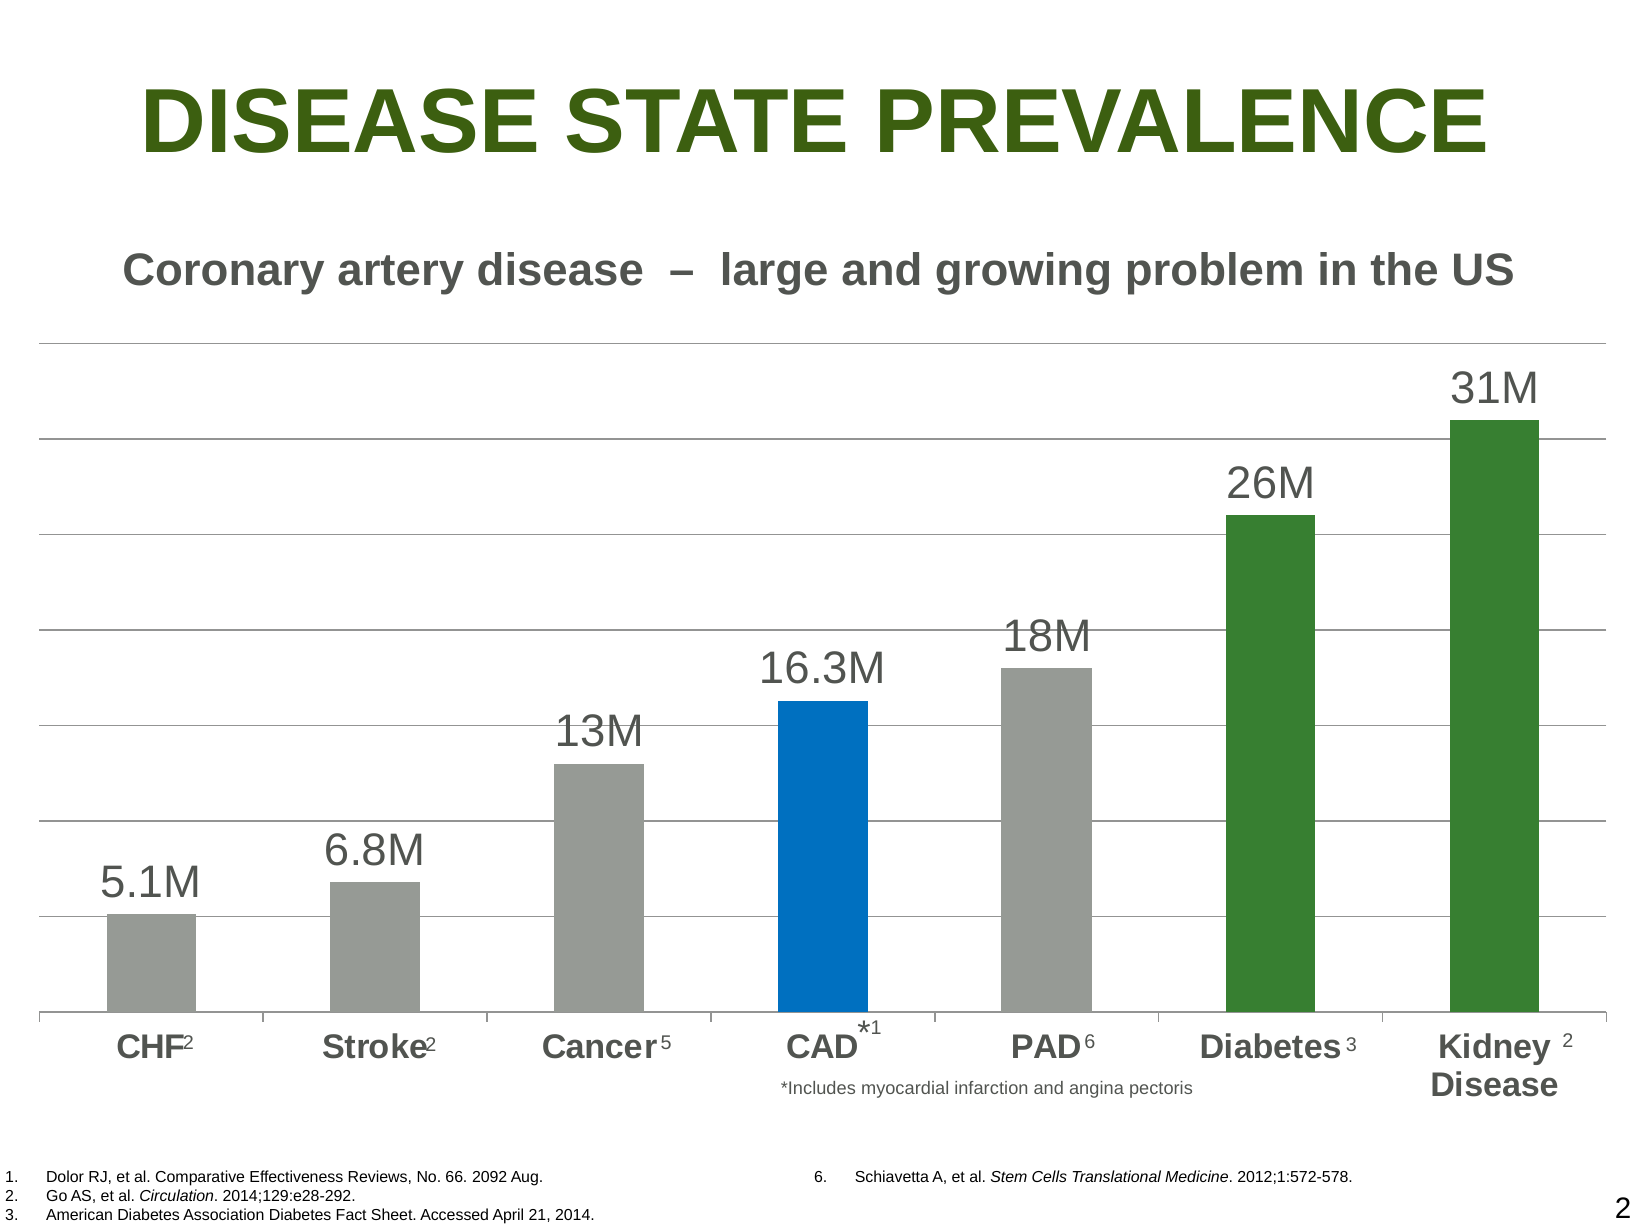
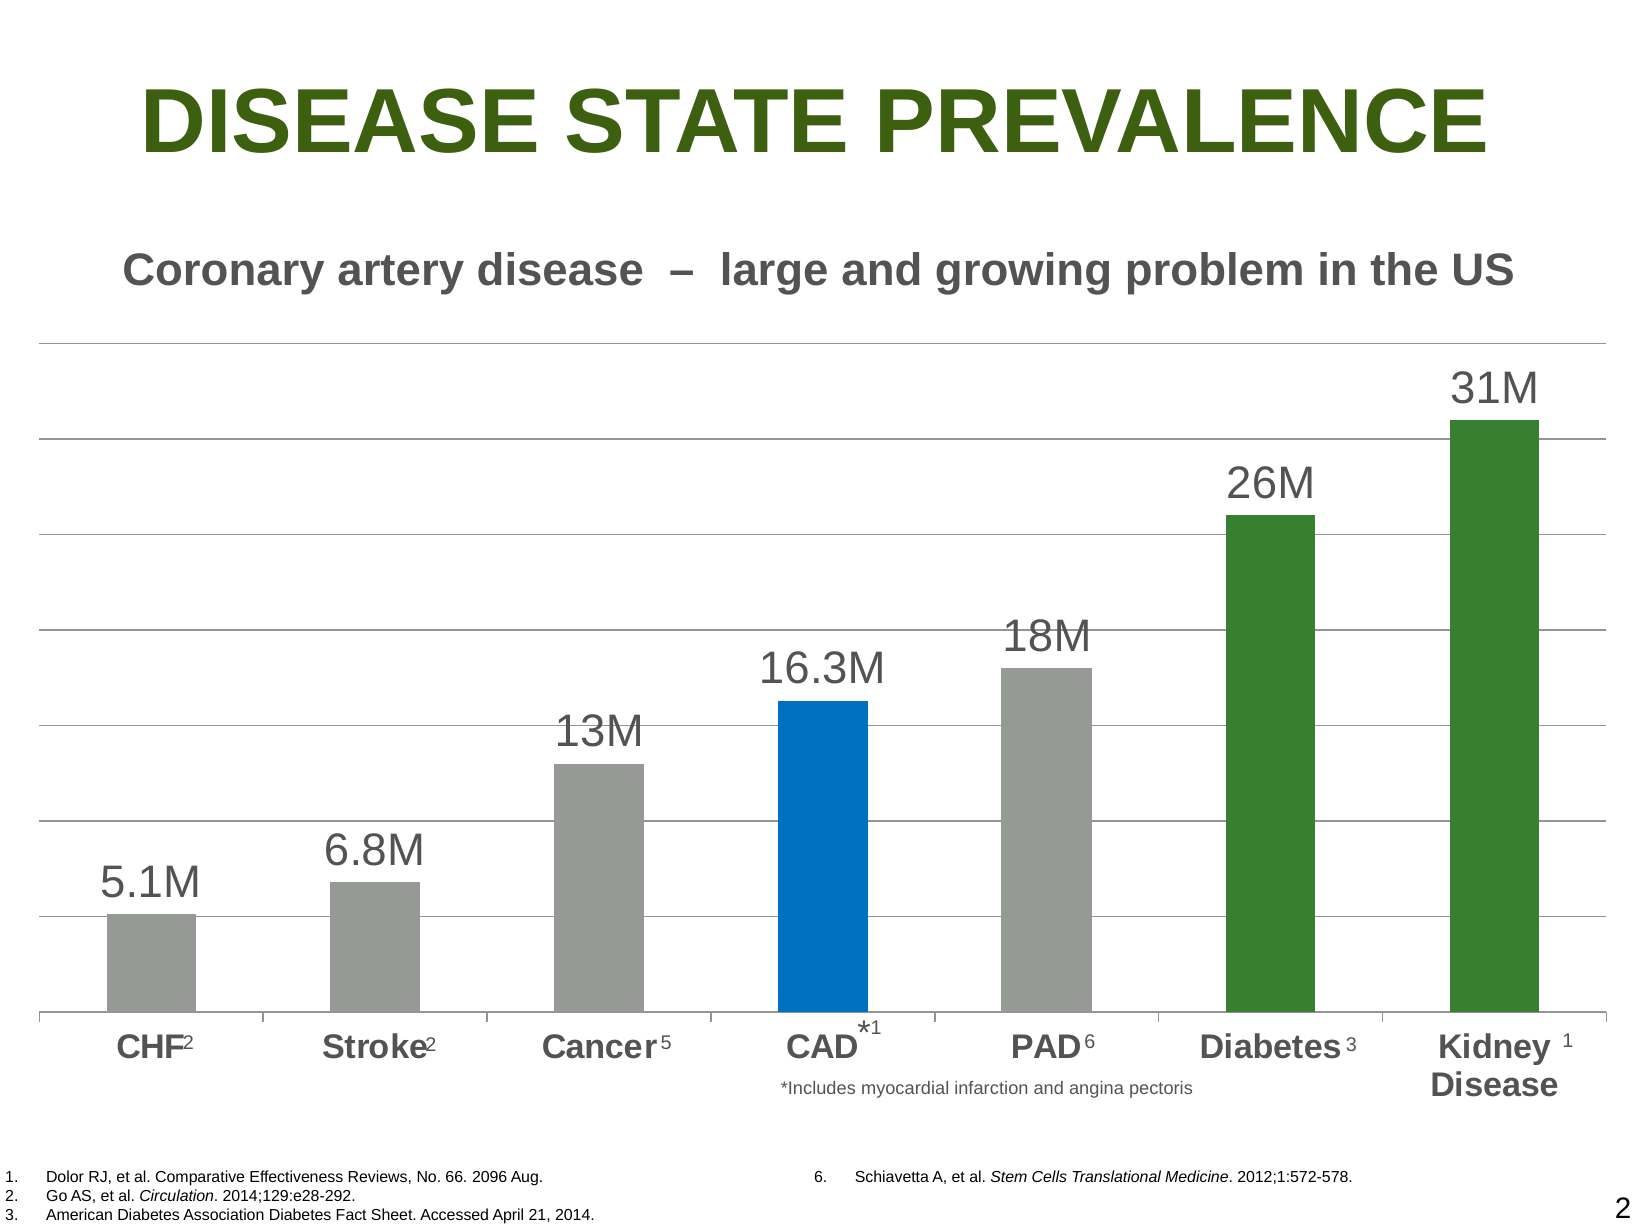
3 2: 2 -> 1
2092: 2092 -> 2096
